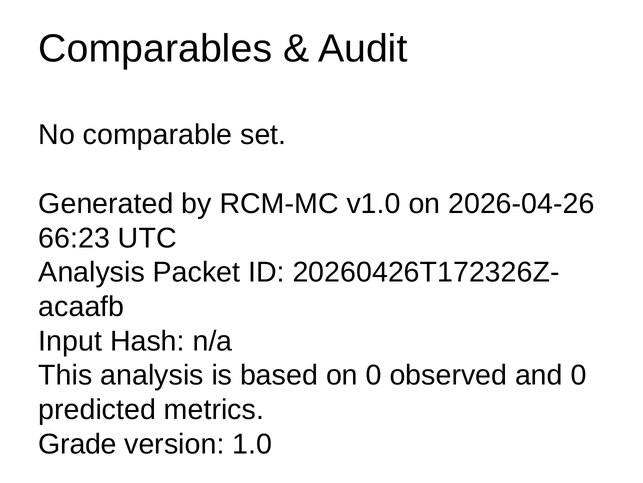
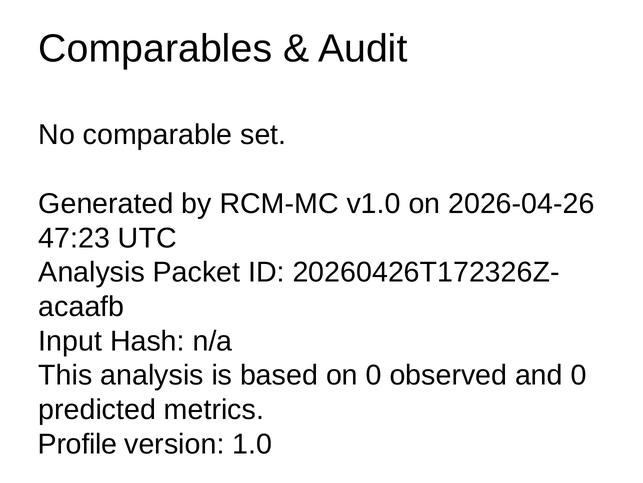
66:23: 66:23 -> 47:23
Grade: Grade -> Profile
